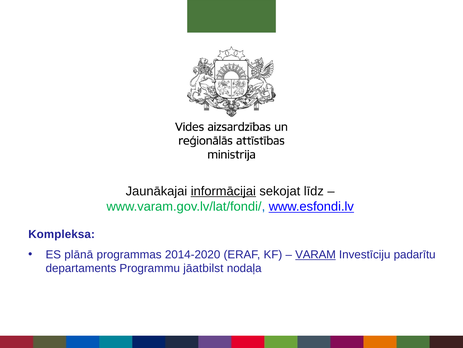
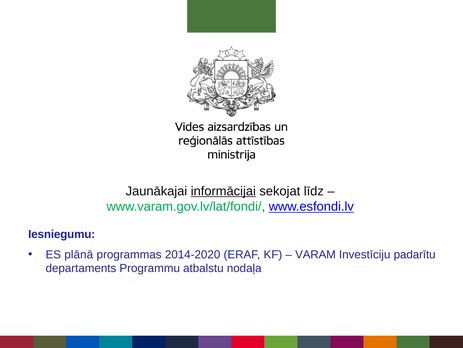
Kompleksa: Kompleksa -> Iesniegumu
VARAM underline: present -> none
jāatbilst: jāatbilst -> atbalstu
